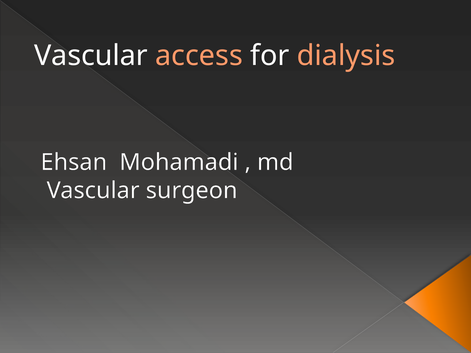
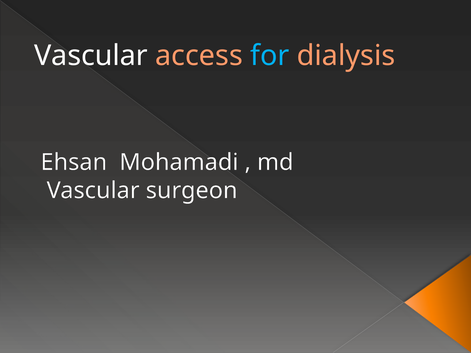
for colour: white -> light blue
